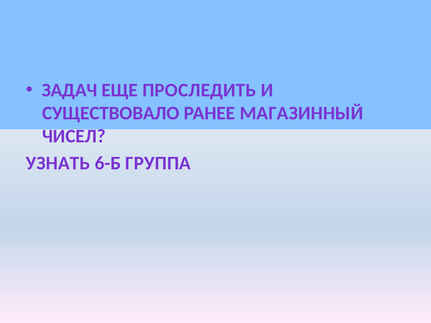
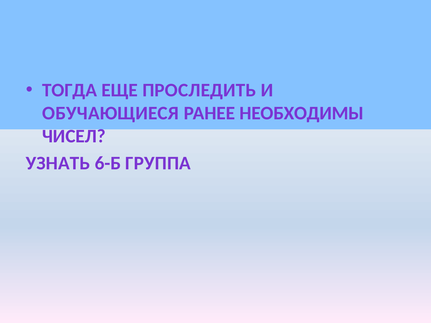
ЗАДАЧ: ЗАДАЧ -> ТОГДА
СУЩЕСТВОВАЛО: СУЩЕСТВОВАЛО -> ОБУЧАЮЩИЕСЯ
МАГАЗИННЫЙ: МАГАЗИННЫЙ -> НЕОБХОДИМЫ
